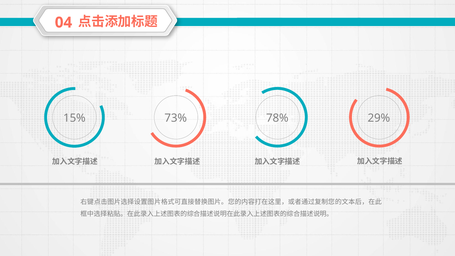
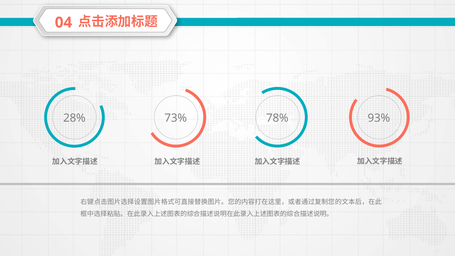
15%: 15% -> 28%
29%: 29% -> 93%
